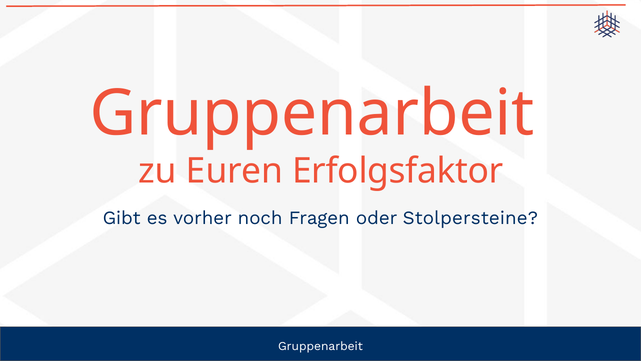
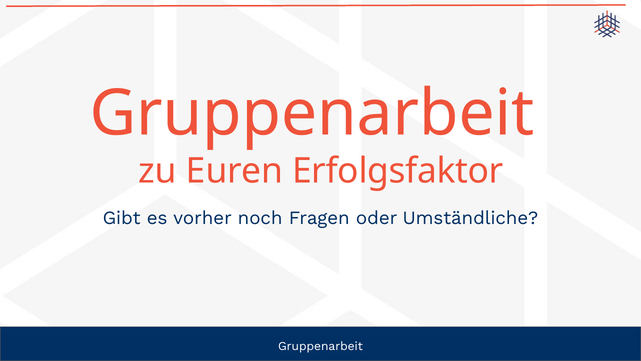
Stolpersteine: Stolpersteine -> Umständliche
